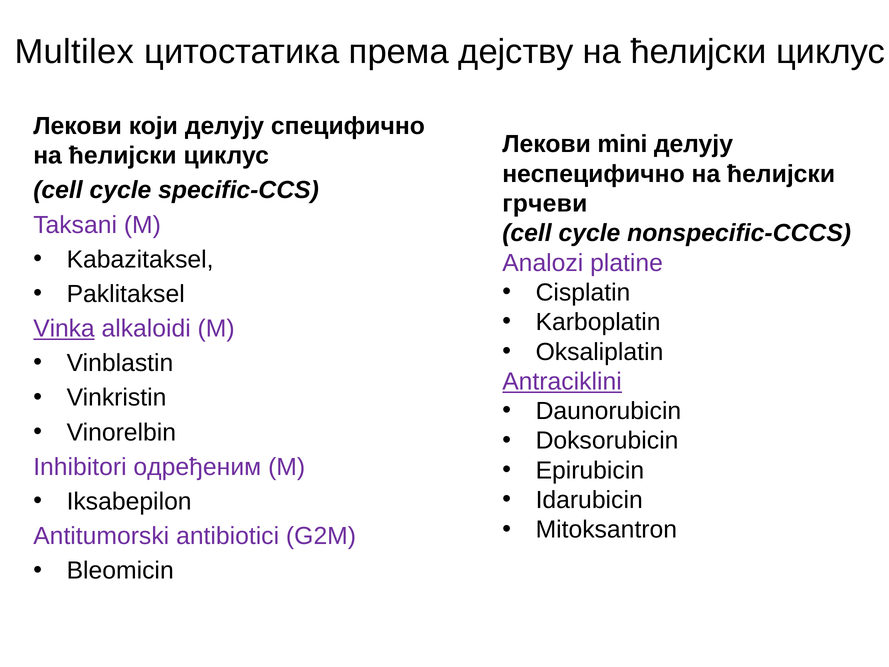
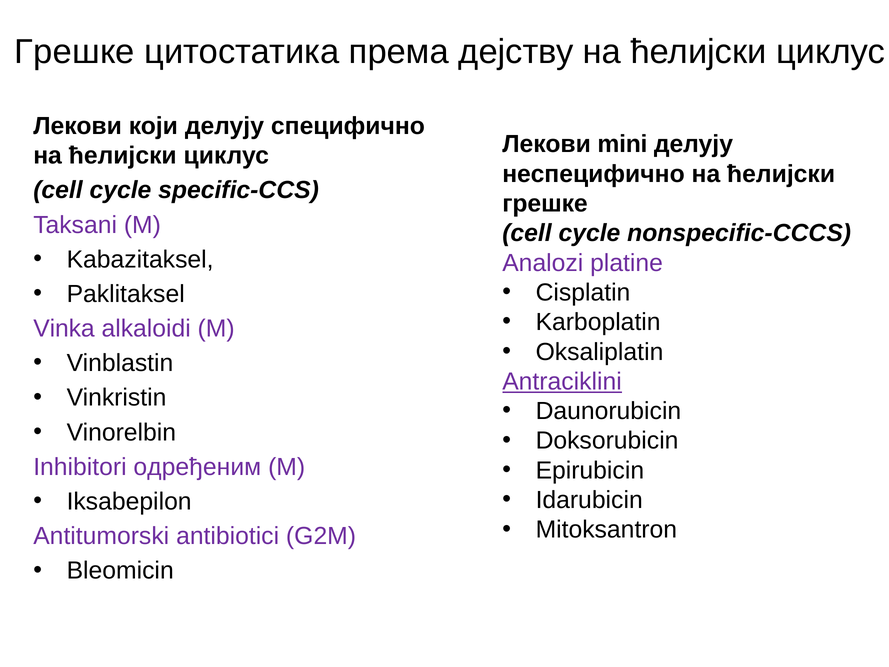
Multilex at (74, 52): Multilex -> Грешке
грчеви at (545, 203): грчеви -> грешке
Vinka underline: present -> none
